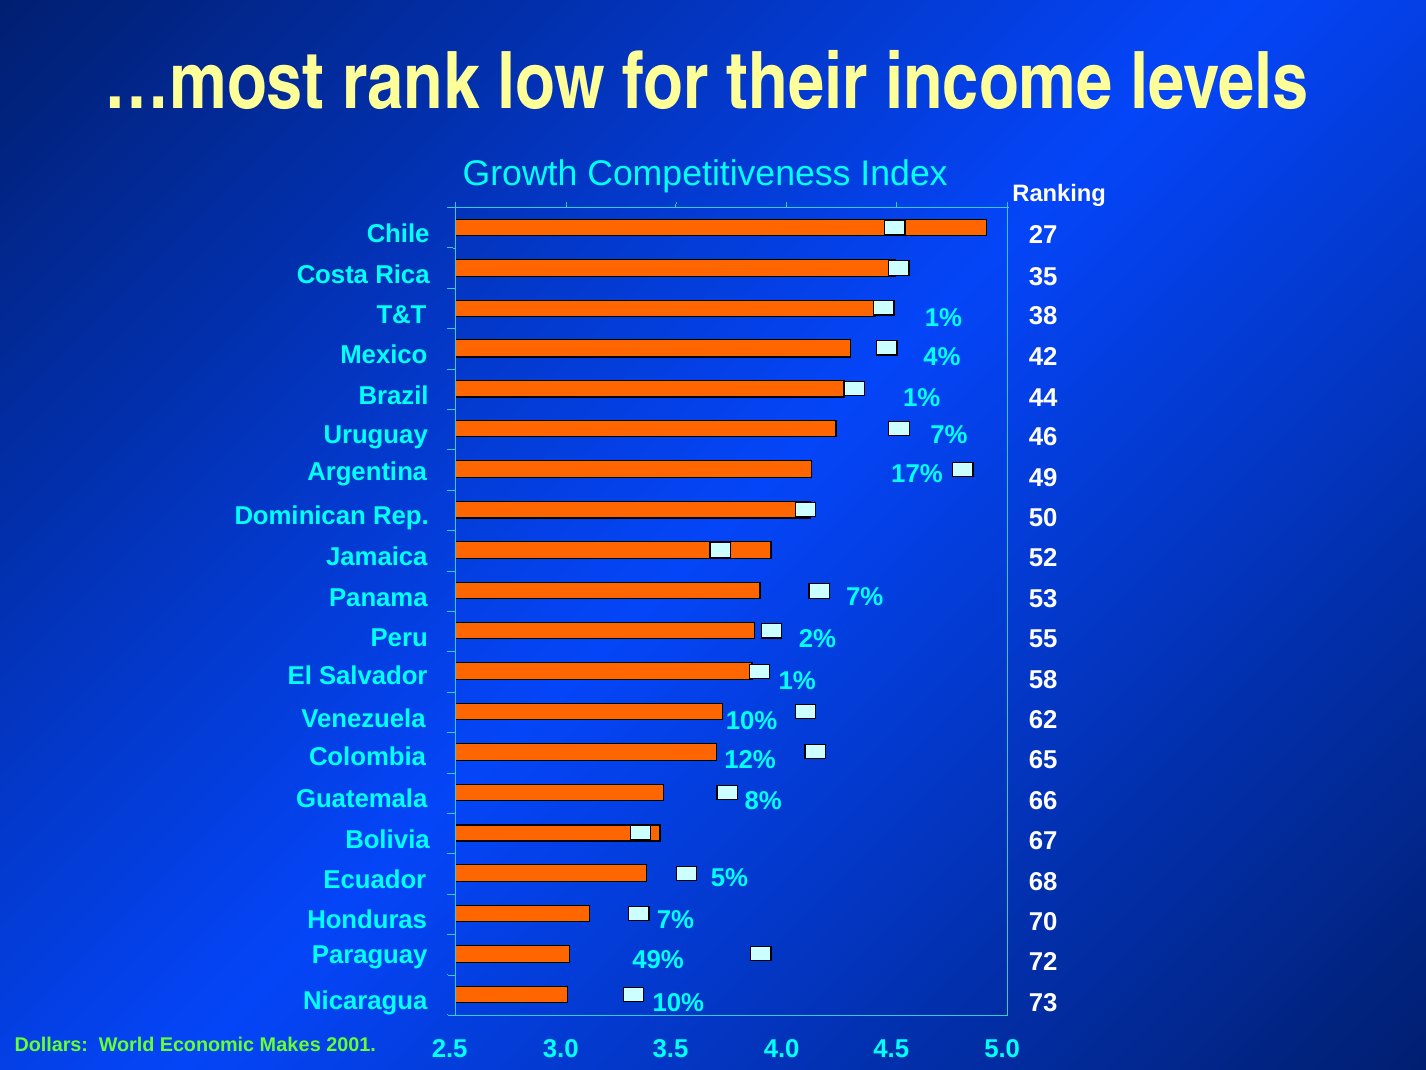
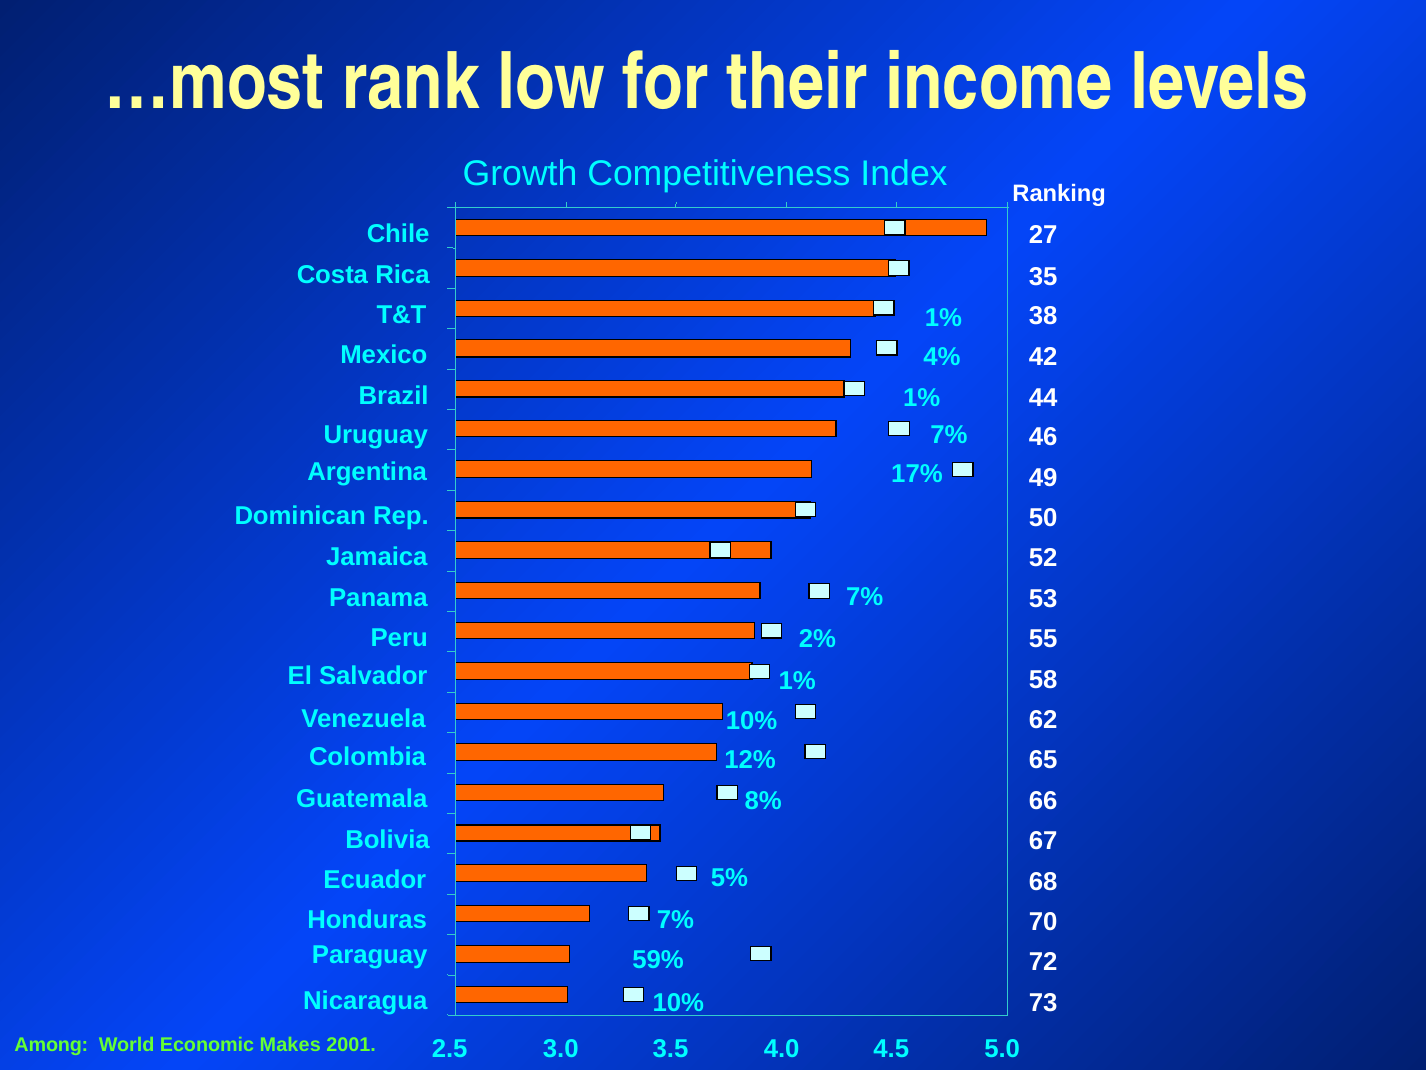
49%: 49% -> 59%
Dollars: Dollars -> Among
